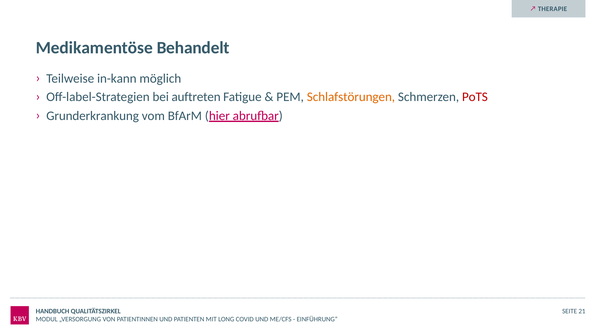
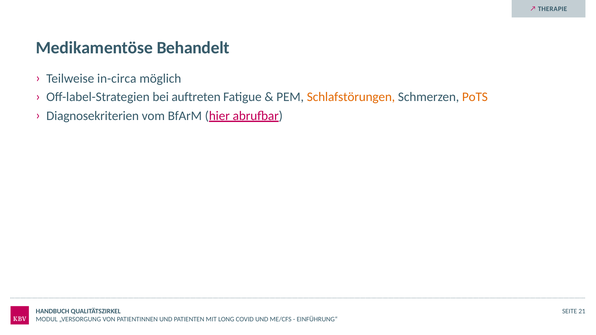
in-kann: in-kann -> in-circa
PoTS colour: red -> orange
Grunderkrankung: Grunderkrankung -> Diagnosekriterien
